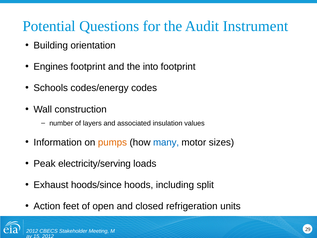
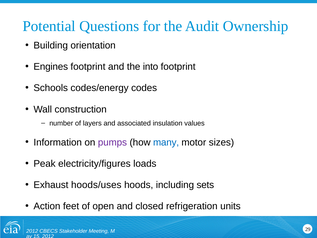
Instrument: Instrument -> Ownership
pumps colour: orange -> purple
electricity/serving: electricity/serving -> electricity/figures
hoods/since: hoods/since -> hoods/uses
split: split -> sets
